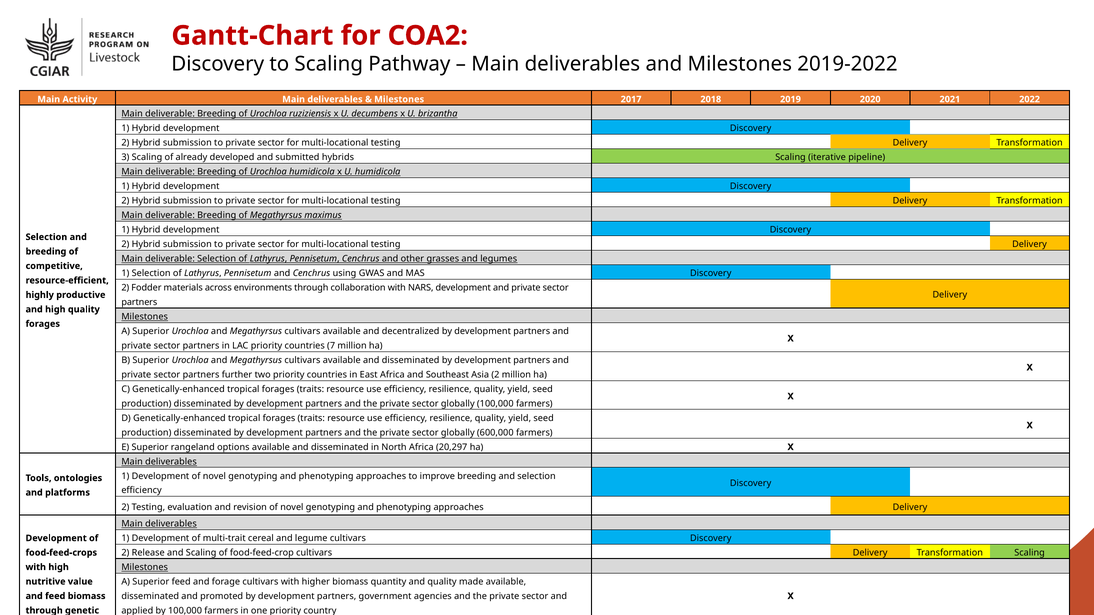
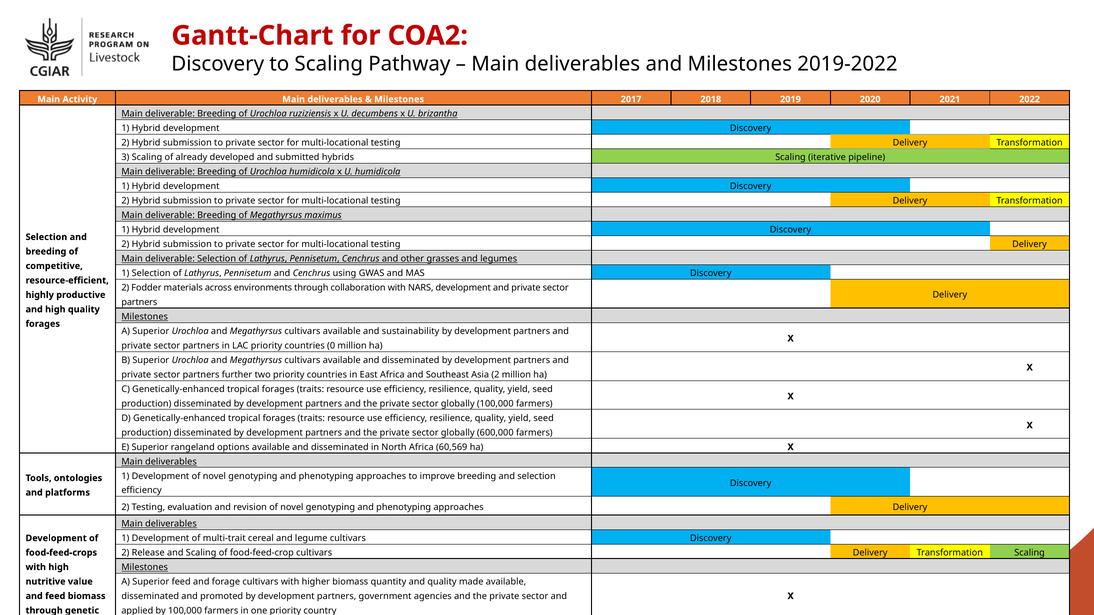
decentralized: decentralized -> sustainability
7: 7 -> 0
20,297: 20,297 -> 60,569
